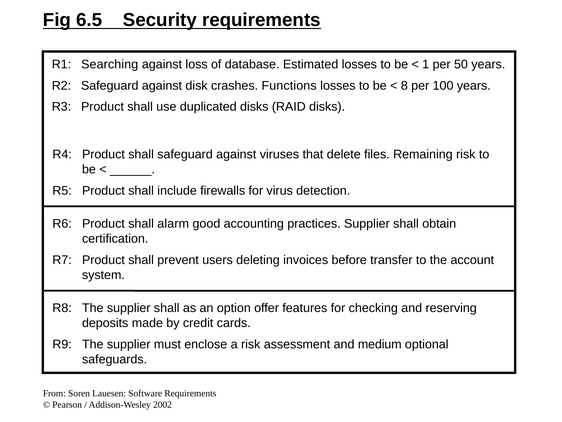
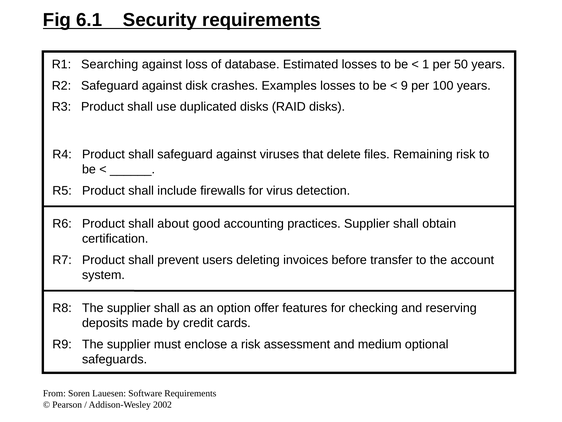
6.5: 6.5 -> 6.1
Functions: Functions -> Examples
8: 8 -> 9
alarm: alarm -> about
